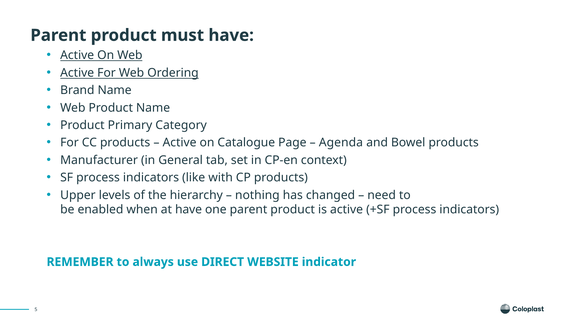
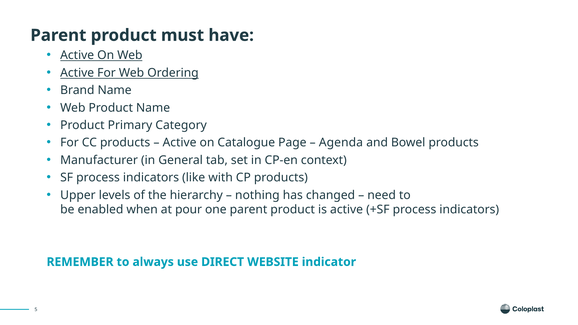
at have: have -> pour
